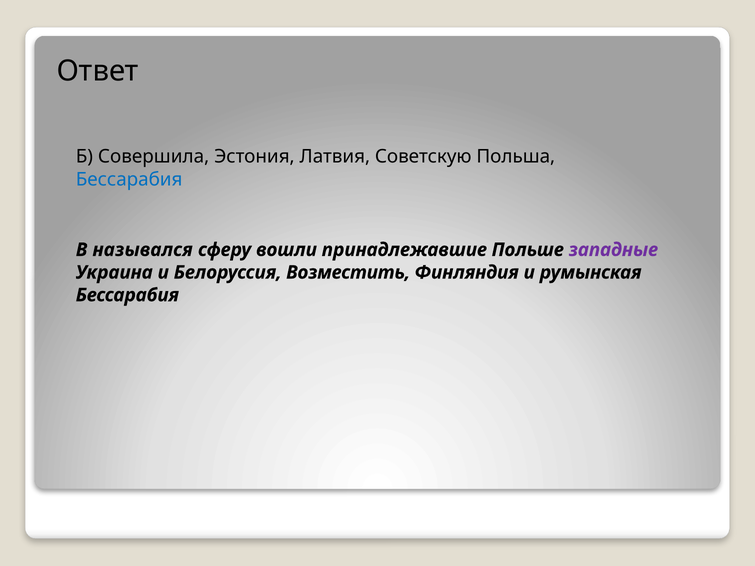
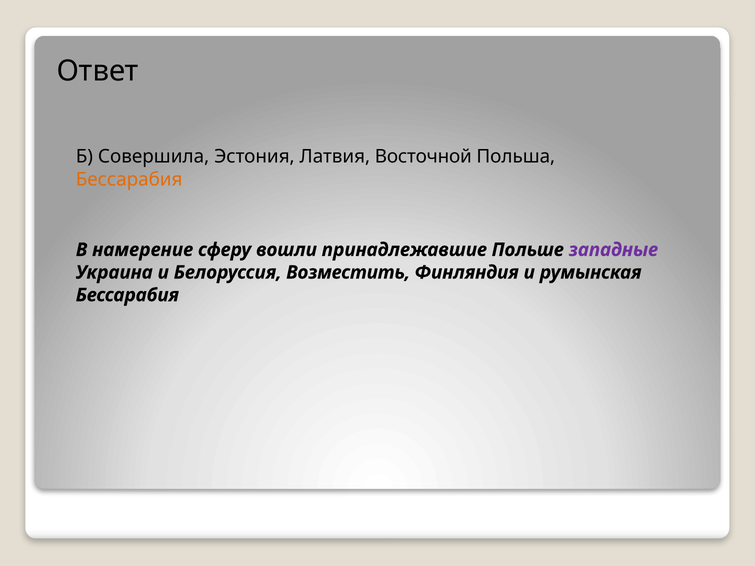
Советскую: Советскую -> Восточной
Бессарабия at (129, 179) colour: blue -> orange
назывался: назывался -> намерение
